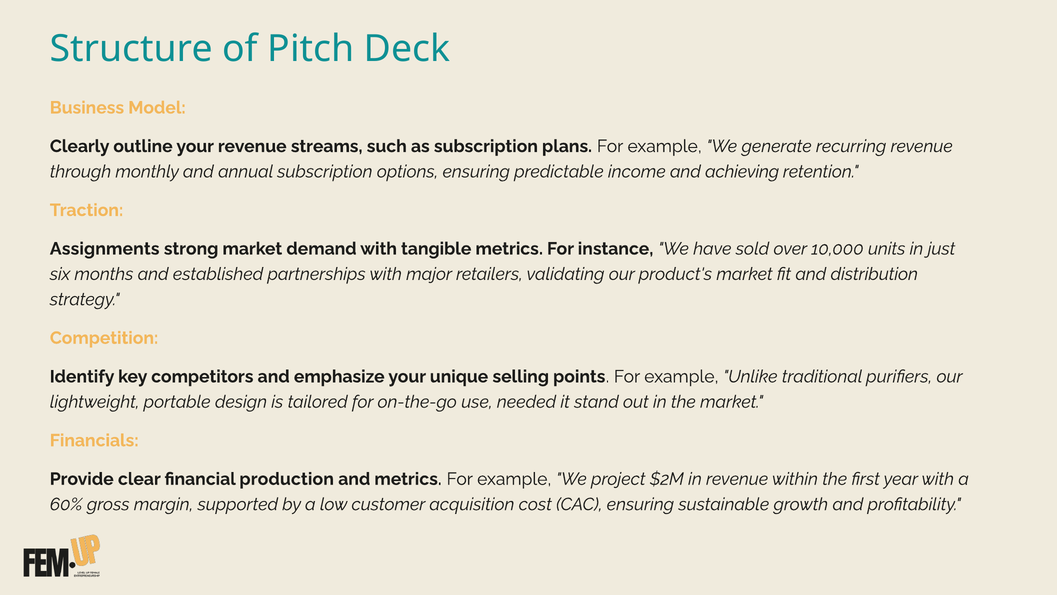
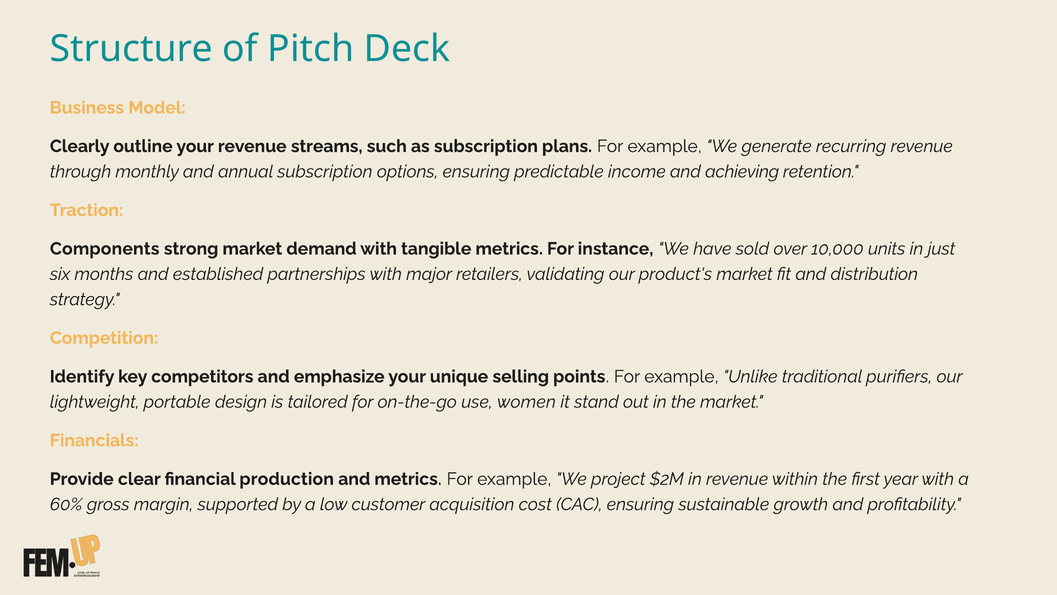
Assignments: Assignments -> Components
needed: needed -> women
